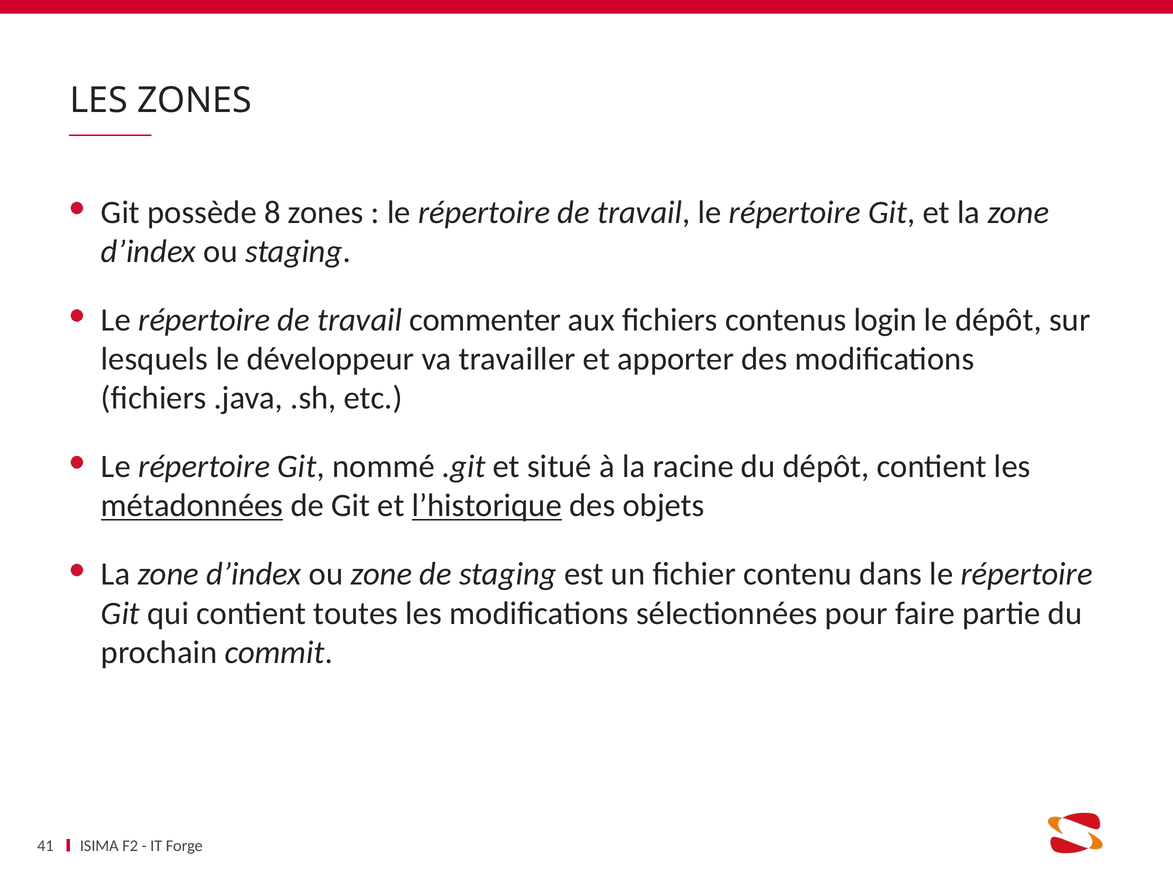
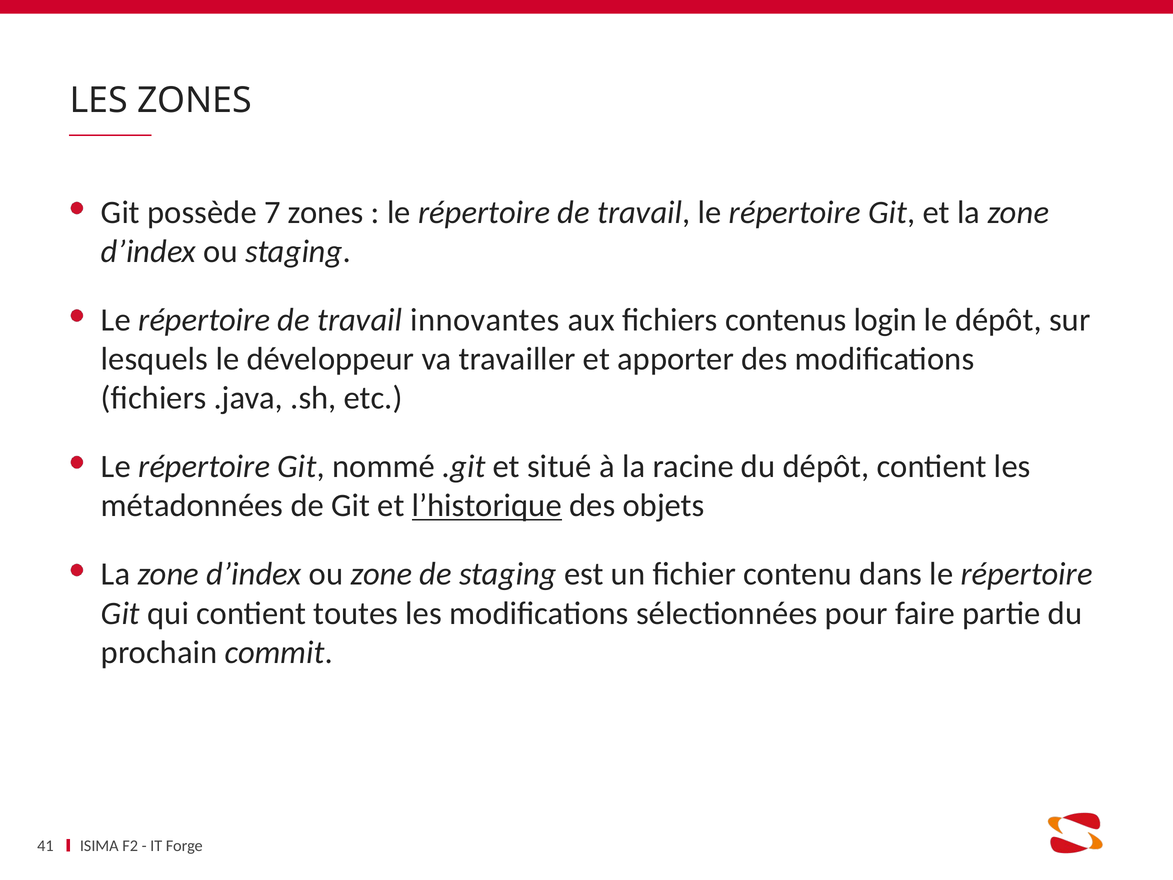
8: 8 -> 7
commenter: commenter -> innovantes
métadonnées underline: present -> none
